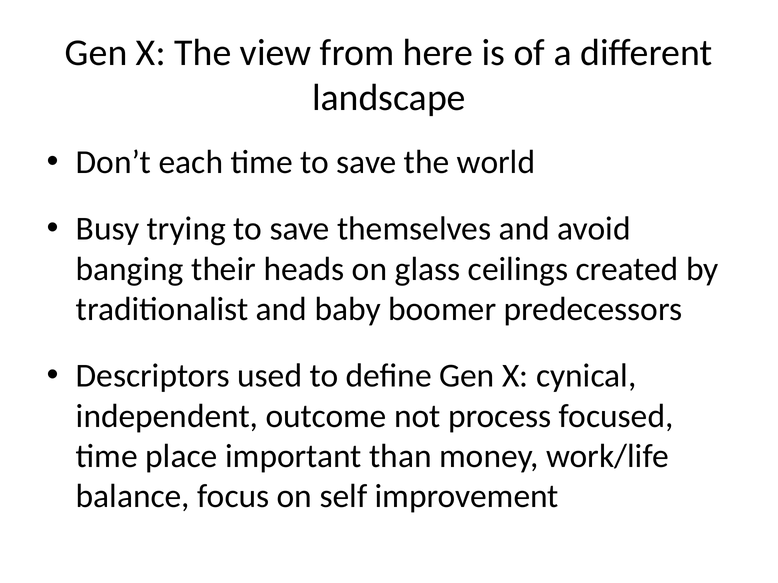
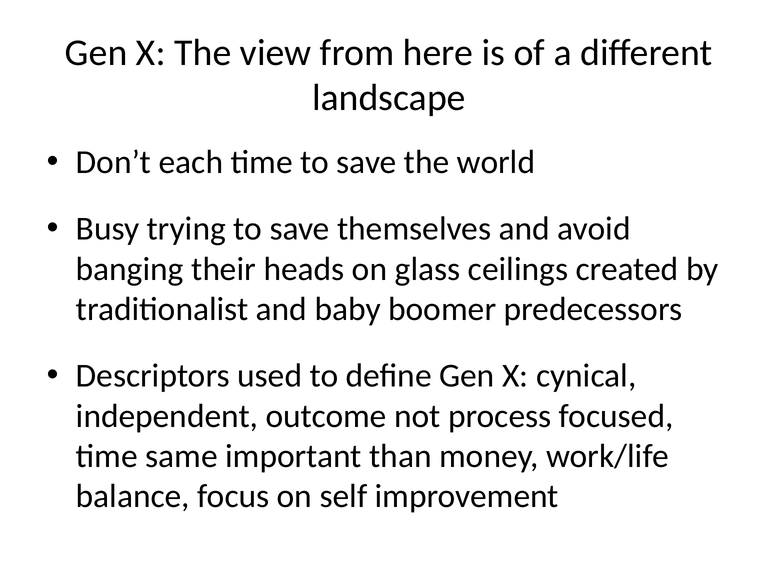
place: place -> same
